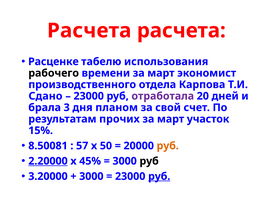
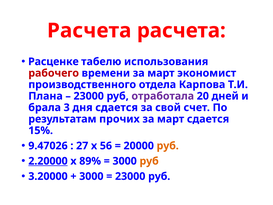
рабочего colour: black -> red
Сдано: Сдано -> Плана
дня планом: планом -> сдается
март участок: участок -> сдается
8.50081: 8.50081 -> 9.47026
57: 57 -> 27
50: 50 -> 56
45%: 45% -> 89%
руб at (149, 161) colour: black -> orange
руб at (159, 176) underline: present -> none
